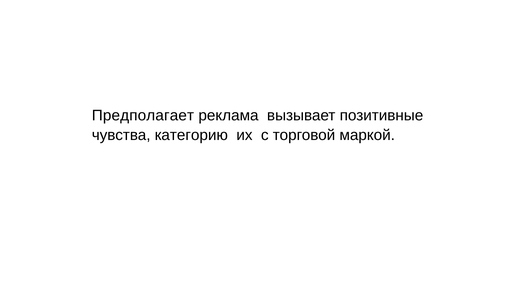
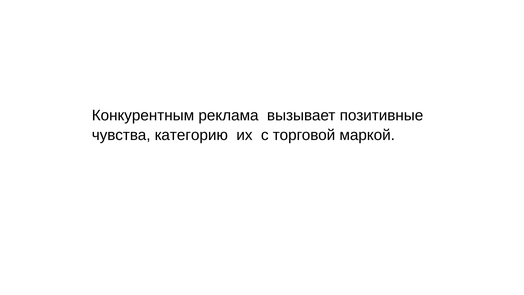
Предполагает: Предполагает -> Конкурентным
